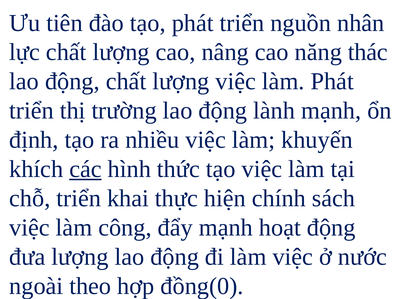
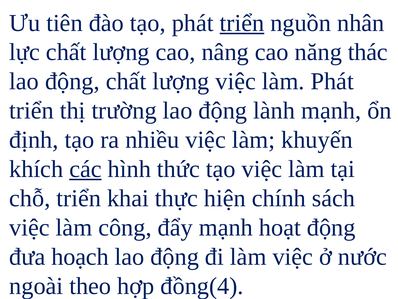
triển at (242, 23) underline: none -> present
đưa lượng: lượng -> hoạch
đồng(0: đồng(0 -> đồng(4
